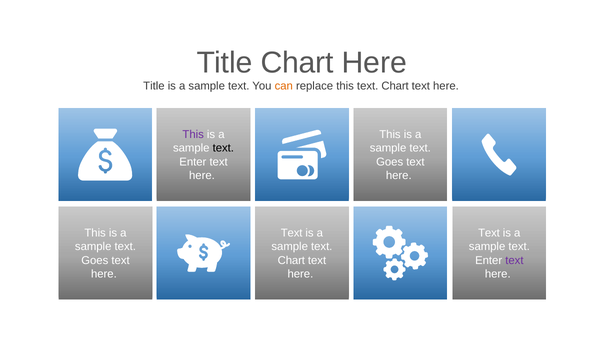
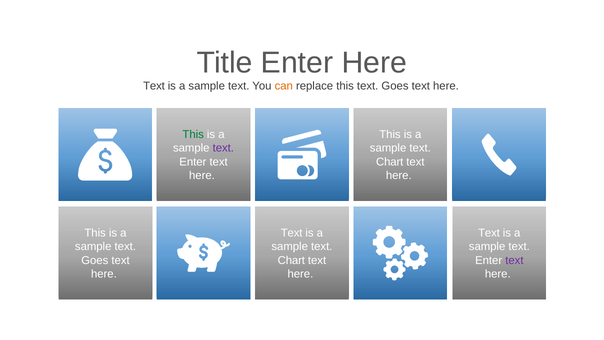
Title Chart: Chart -> Enter
Title at (154, 86): Title -> Text
this text Chart: Chart -> Goes
This at (193, 135) colour: purple -> green
text at (223, 148) colour: black -> purple
Goes at (390, 162): Goes -> Chart
